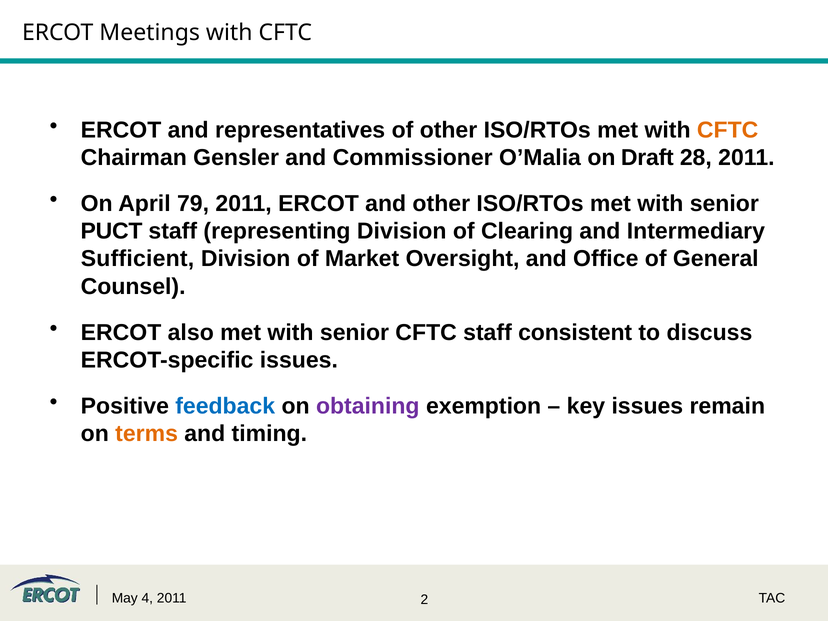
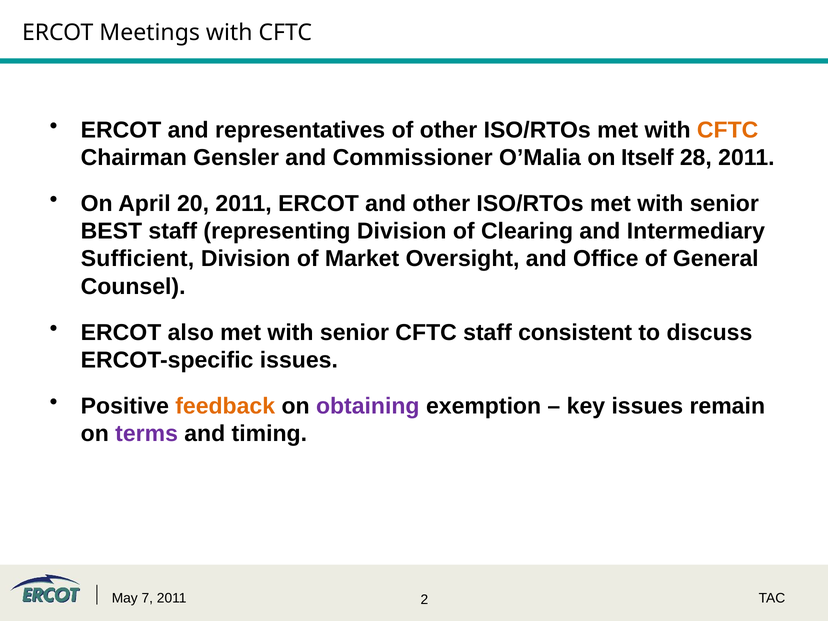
Draft: Draft -> Itself
79: 79 -> 20
PUCT: PUCT -> BEST
feedback colour: blue -> orange
terms colour: orange -> purple
4: 4 -> 7
